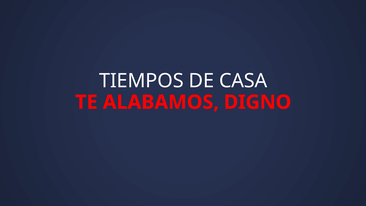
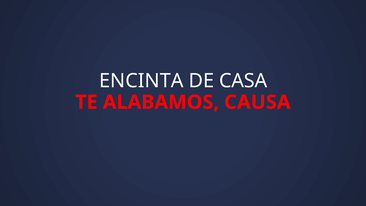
TIEMPOS: TIEMPOS -> ENCINTA
DIGNO: DIGNO -> CAUSA
